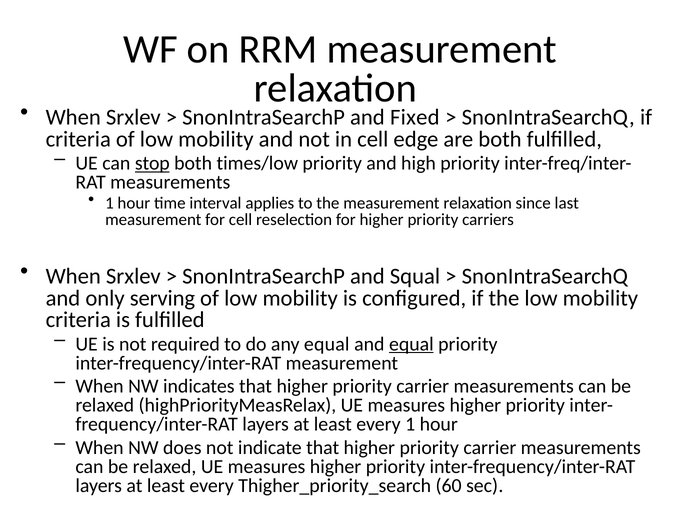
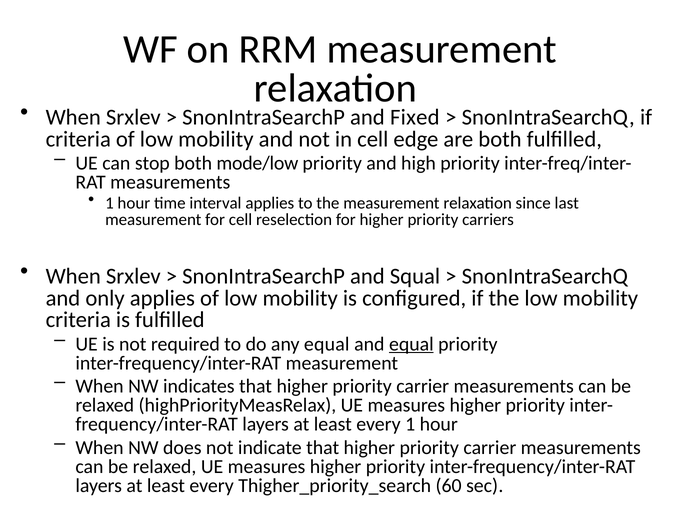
stop underline: present -> none
times/low: times/low -> mode/low
only serving: serving -> applies
